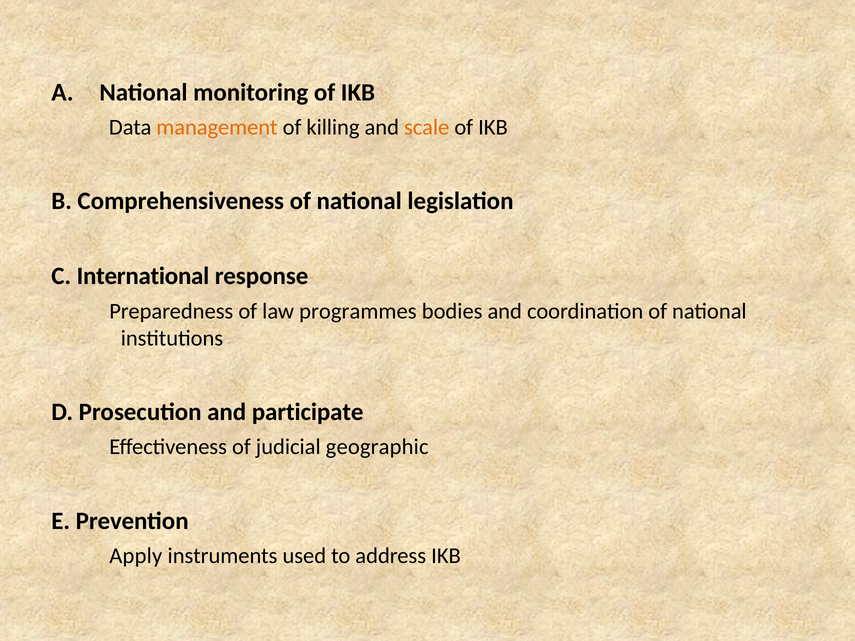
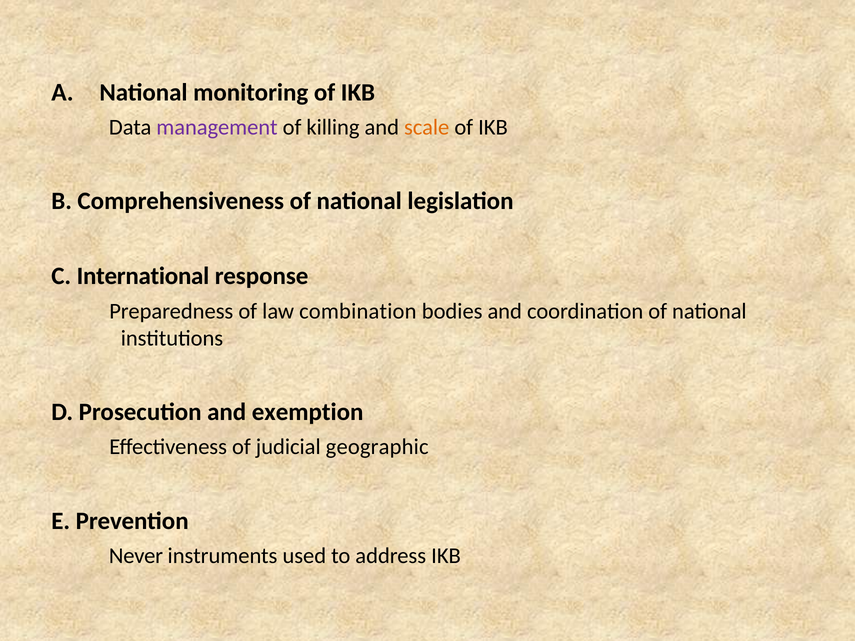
management colour: orange -> purple
programmes: programmes -> combination
participate: participate -> exemption
Apply: Apply -> Never
